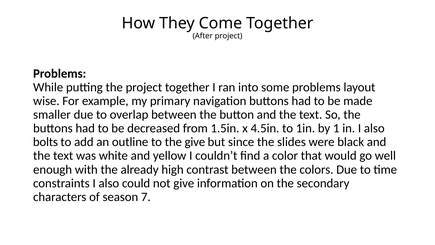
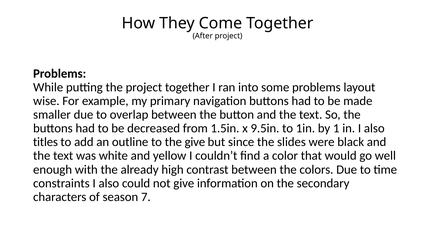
4.5in: 4.5in -> 9.5in
bolts: bolts -> titles
